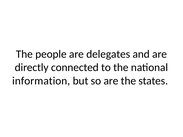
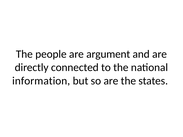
delegates: delegates -> argument
